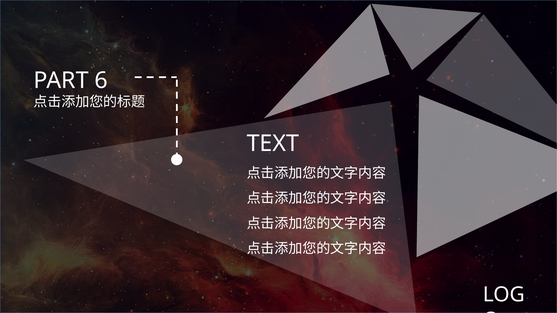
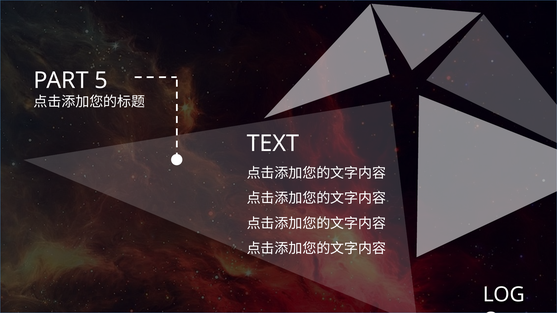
6: 6 -> 5
